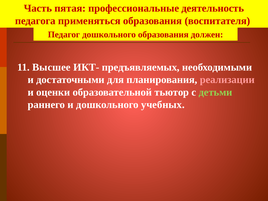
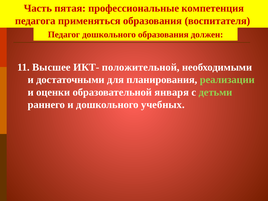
деятельность: деятельность -> компетенция
предъявляемых: предъявляемых -> положительной
реализации colour: pink -> light green
тьютор: тьютор -> января
